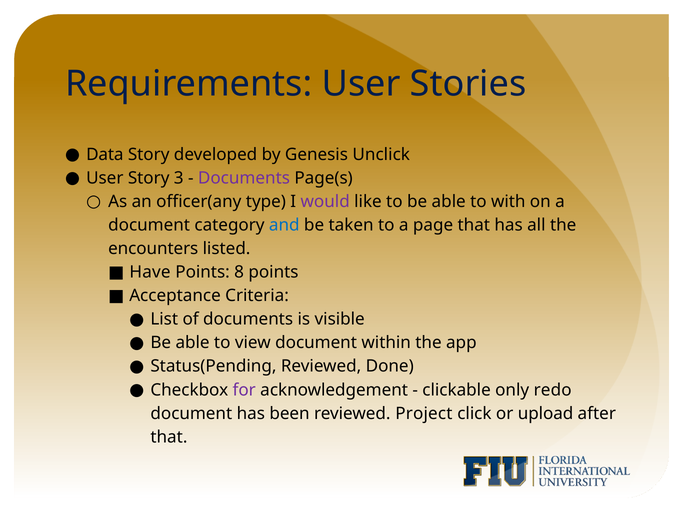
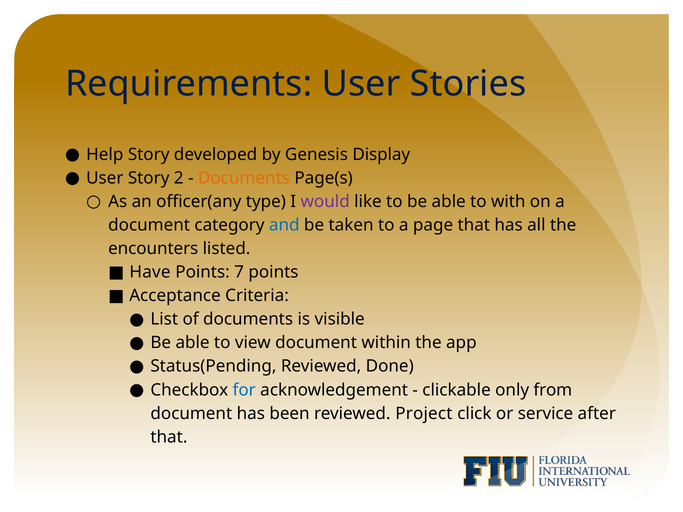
Data: Data -> Help
Unclick: Unclick -> Display
3: 3 -> 2
Documents at (244, 178) colour: purple -> orange
8: 8 -> 7
for colour: purple -> blue
redo: redo -> from
upload: upload -> service
